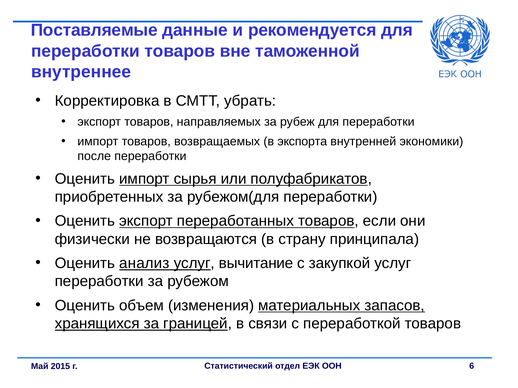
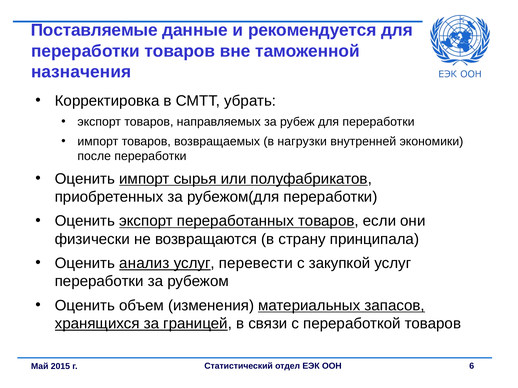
внутреннее: внутреннее -> назначения
экспорта: экспорта -> нагрузки
вычитание: вычитание -> перевести
